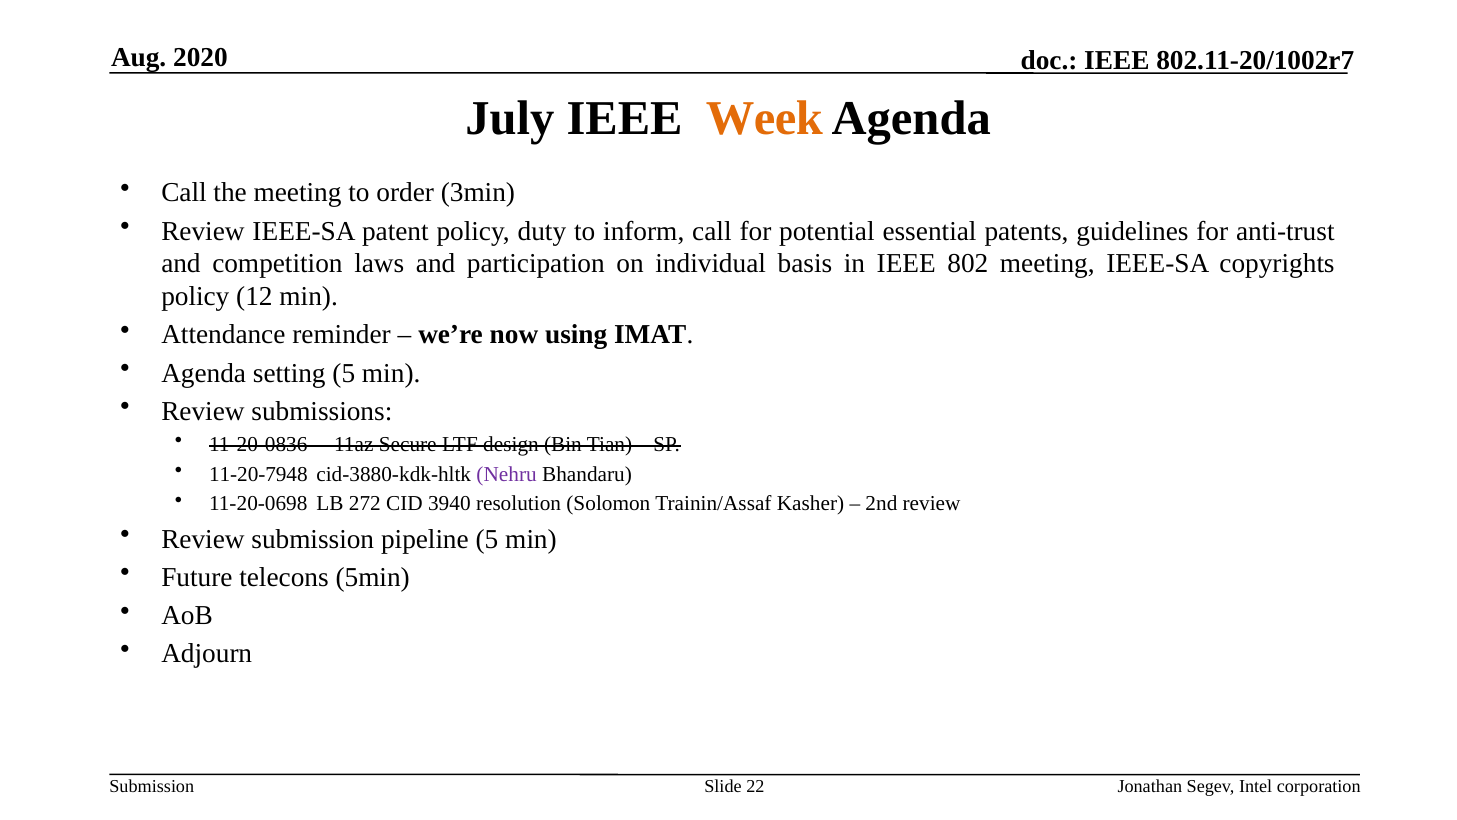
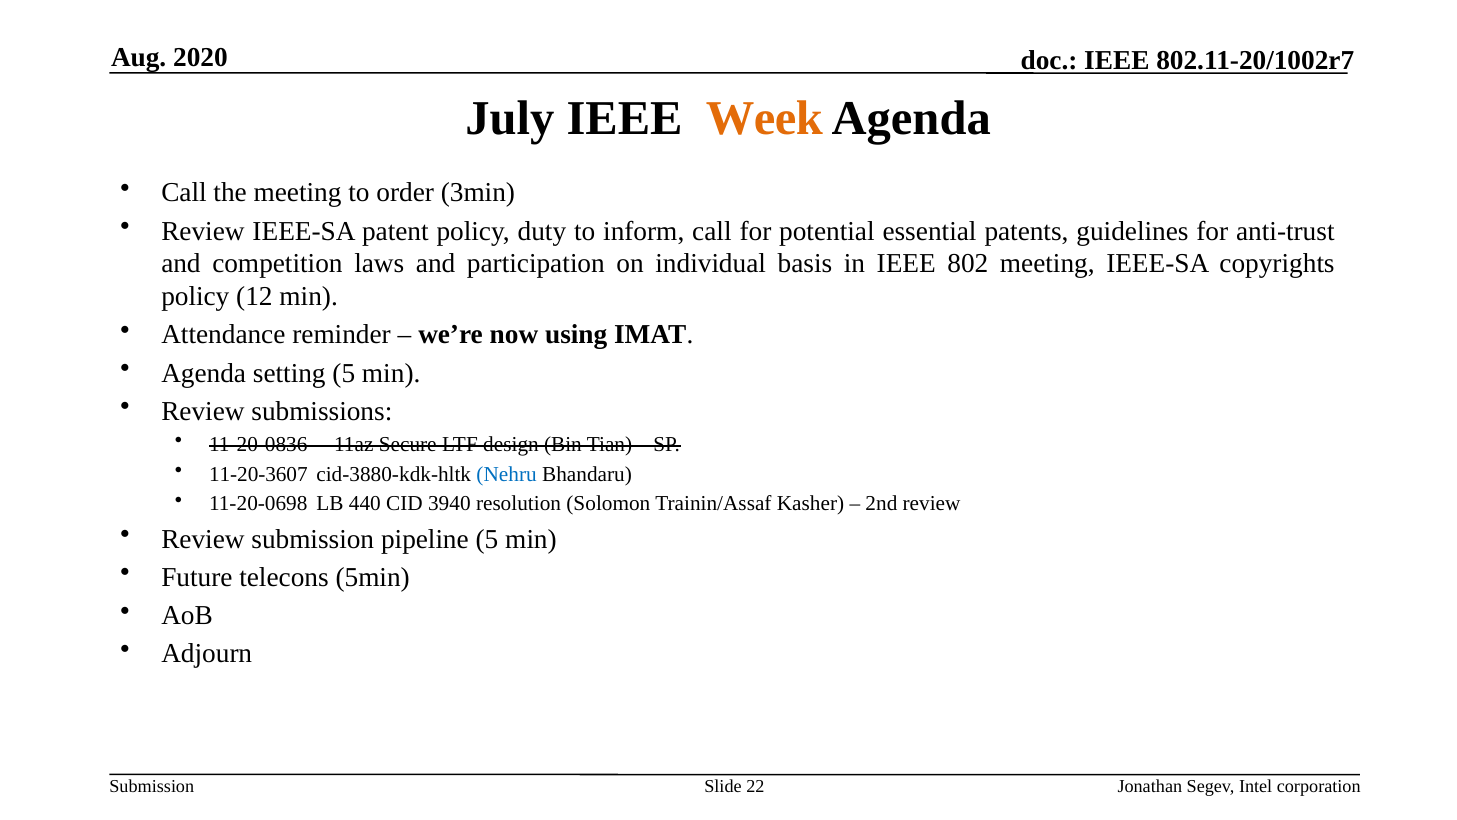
11-20-7948: 11-20-7948 -> 11-20-3607
Nehru colour: purple -> blue
272: 272 -> 440
